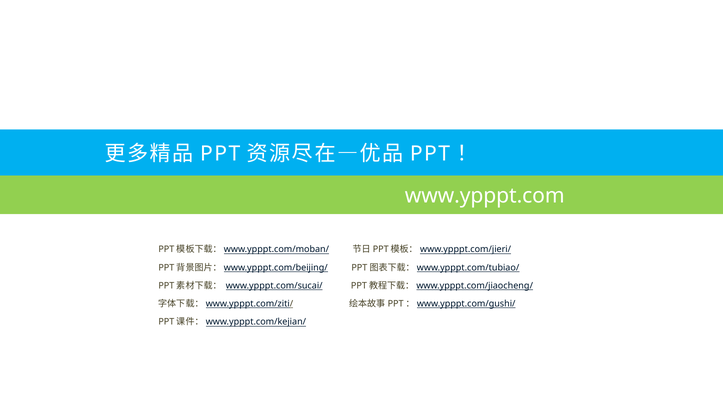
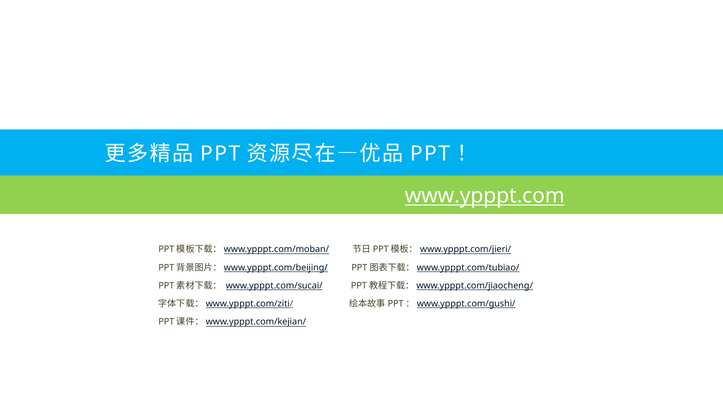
www.ypppt.com underline: none -> present
